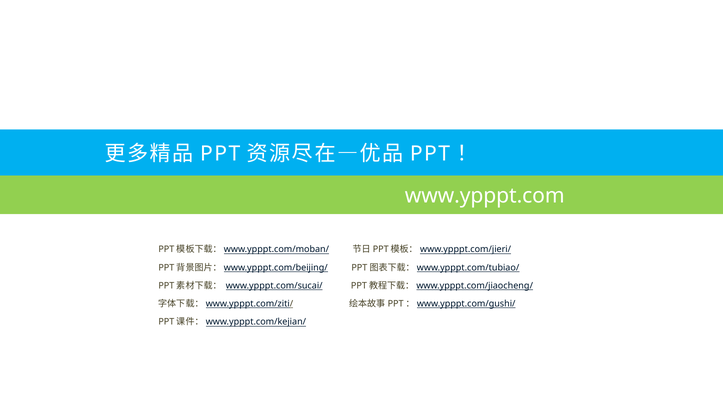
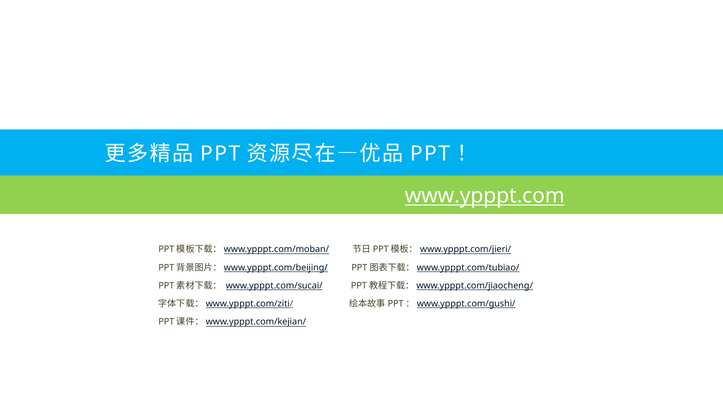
www.ypppt.com underline: none -> present
